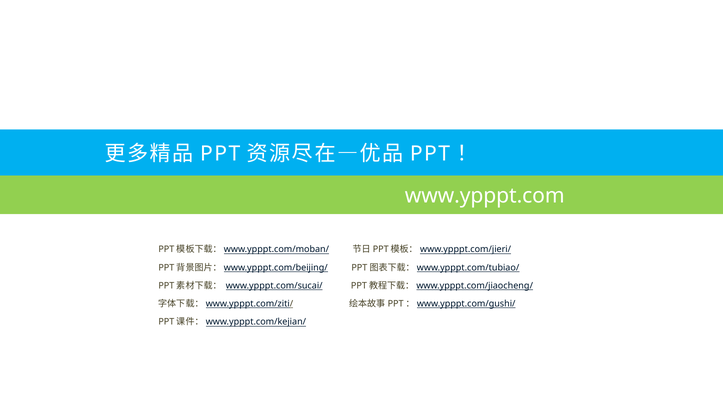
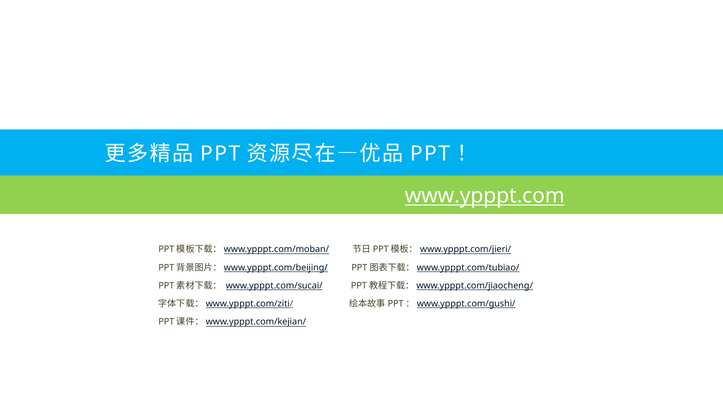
www.ypppt.com underline: none -> present
